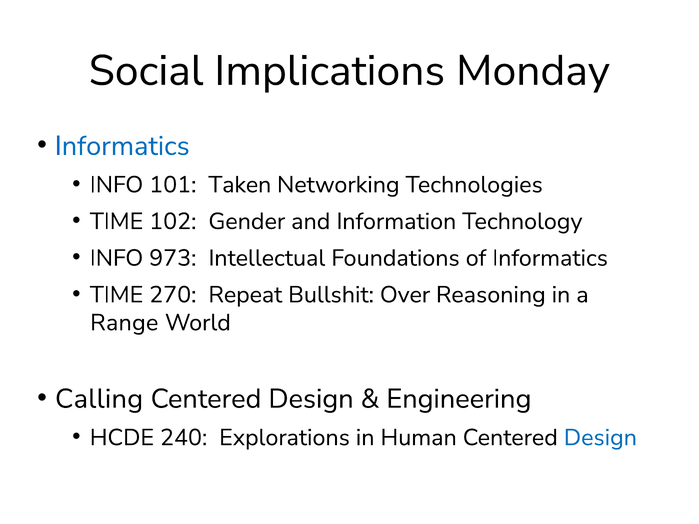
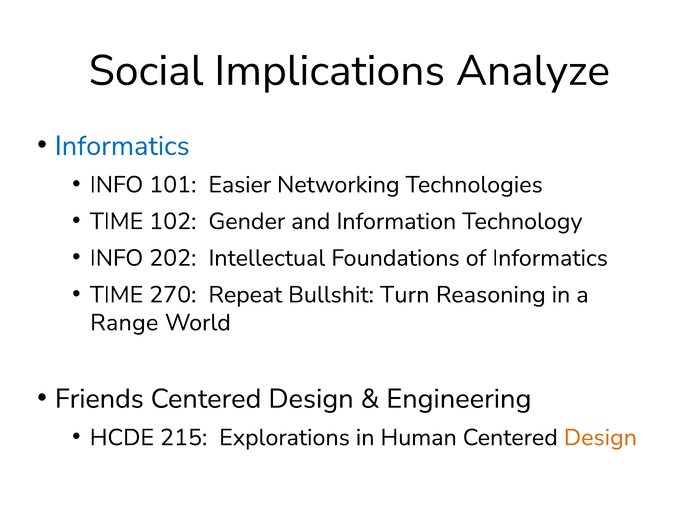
Monday: Monday -> Analyze
Taken: Taken -> Easier
973: 973 -> 202
Over: Over -> Turn
Calling: Calling -> Friends
240: 240 -> 215
Design at (600, 438) colour: blue -> orange
